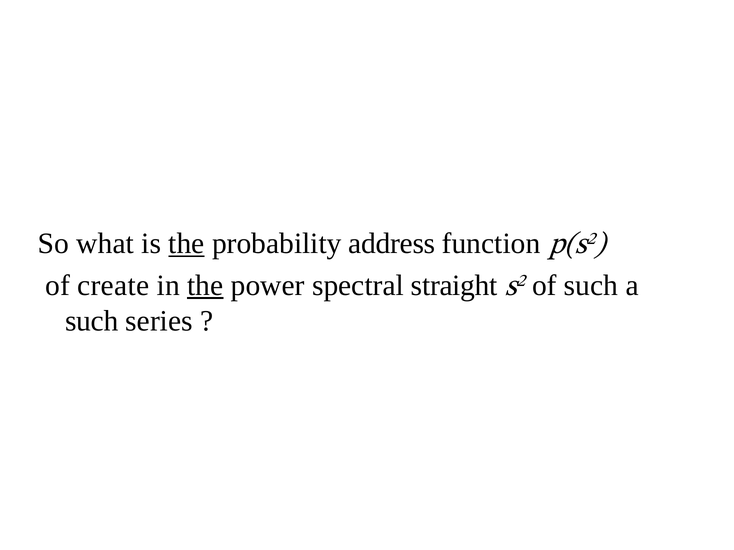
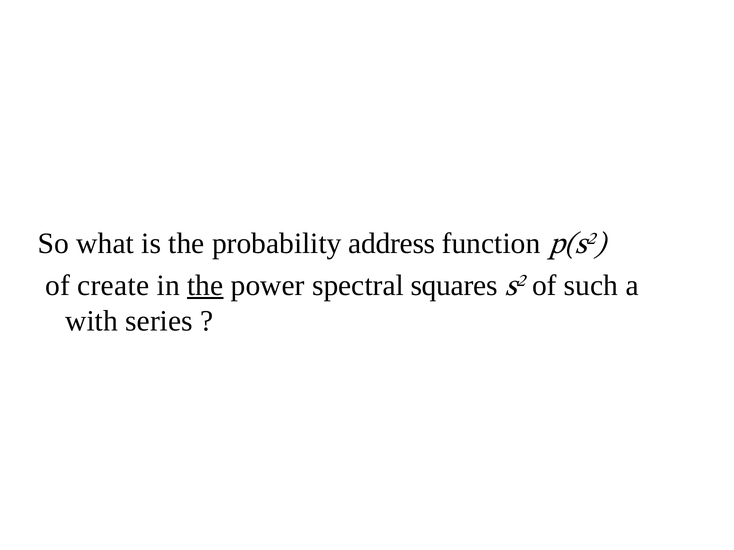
the at (186, 244) underline: present -> none
straight: straight -> squares
such at (92, 321): such -> with
